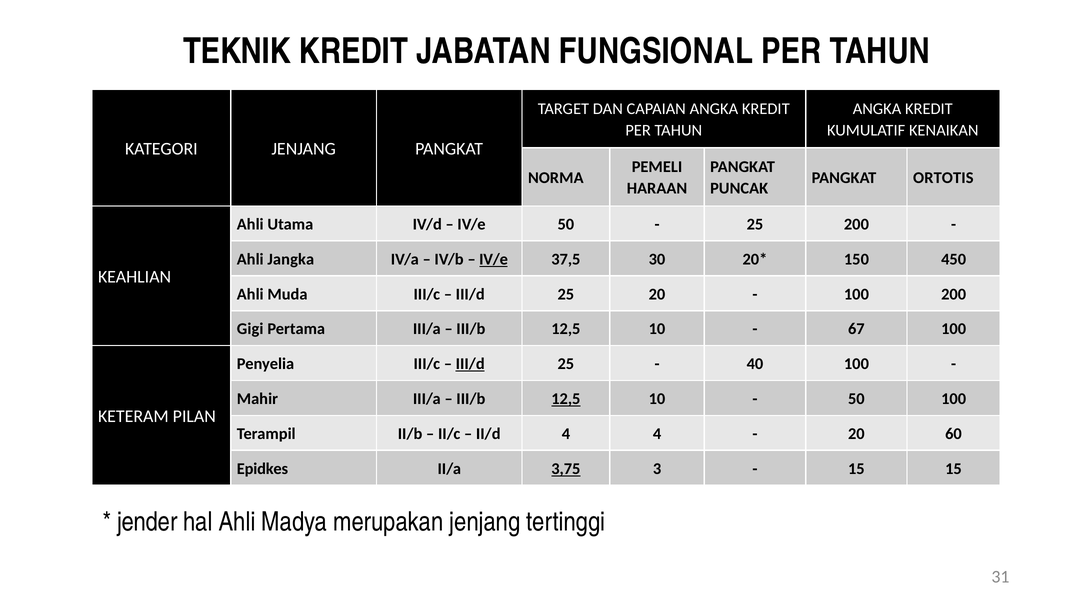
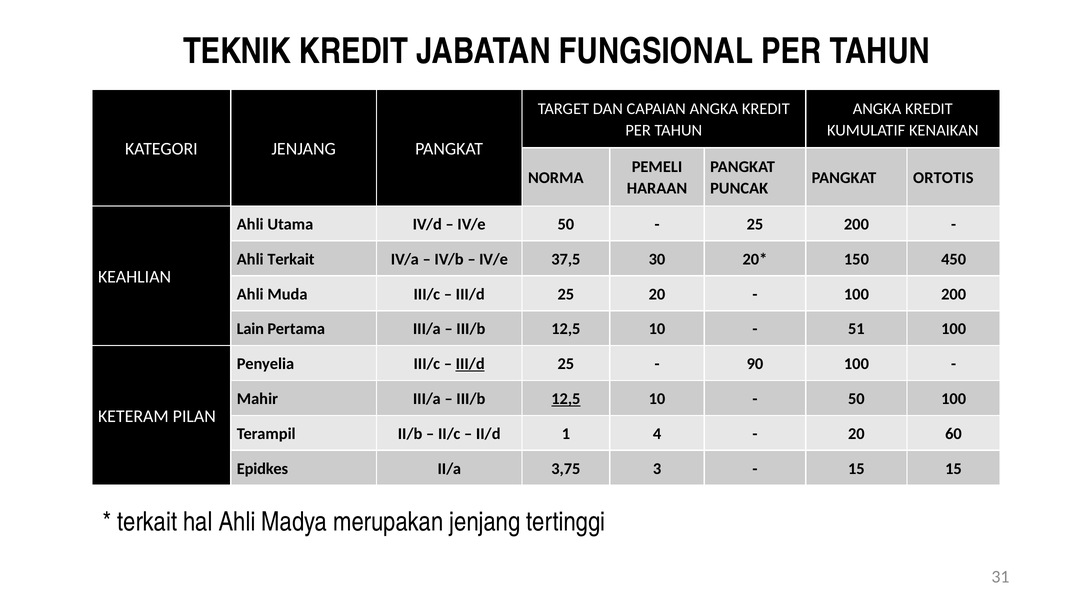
Ahli Jangka: Jangka -> Terkait
IV/e at (494, 259) underline: present -> none
Gigi: Gigi -> Lain
67: 67 -> 51
40: 40 -> 90
II/d 4: 4 -> 1
3,75 underline: present -> none
jender at (147, 522): jender -> terkait
